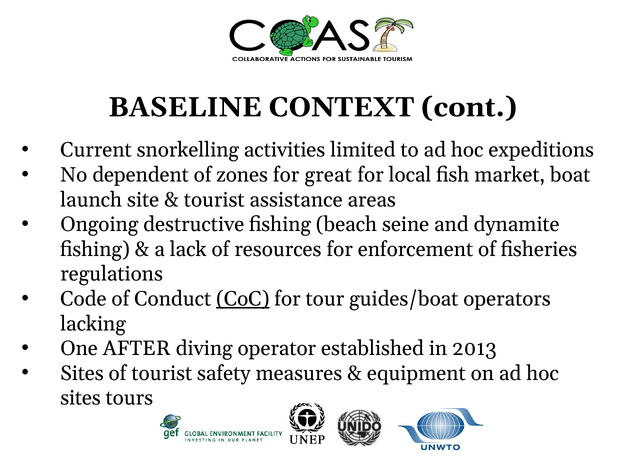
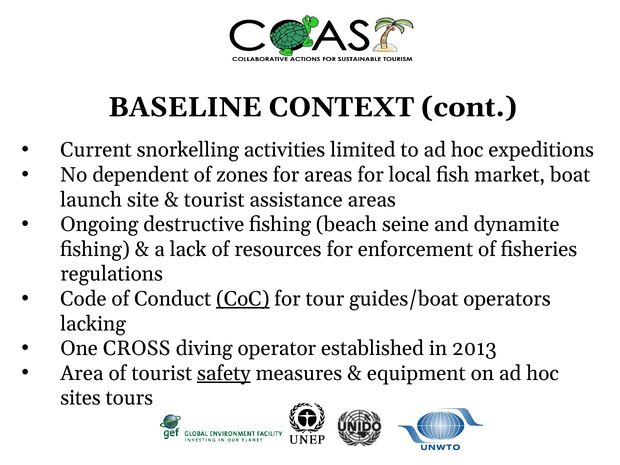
for great: great -> areas
AFTER: AFTER -> CROSS
Sites at (82, 373): Sites -> Area
safety underline: none -> present
